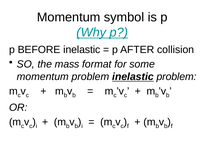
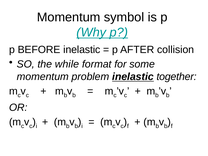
mass: mass -> while
inelastic problem: problem -> together
